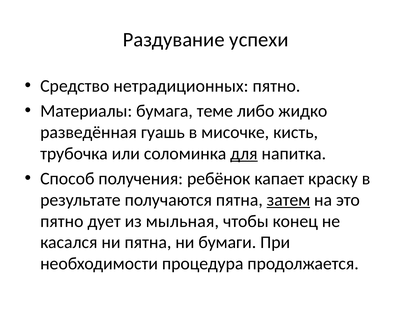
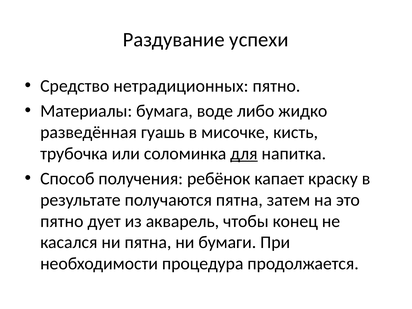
теме: теме -> воде
затем underline: present -> none
мыльная: мыльная -> акварель
